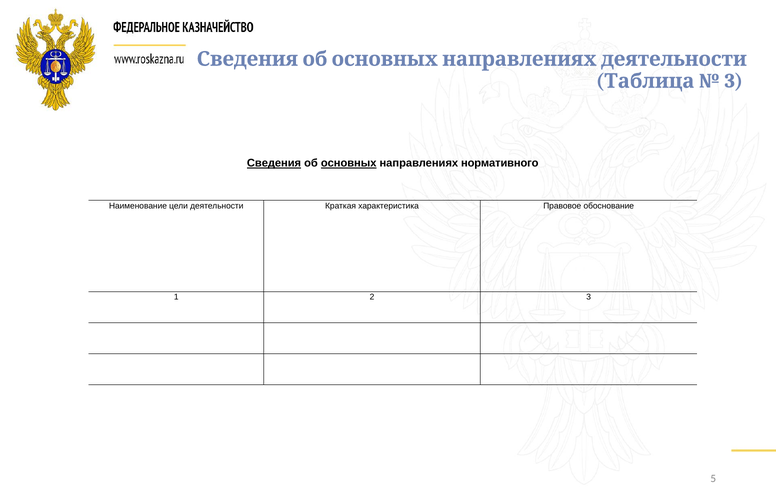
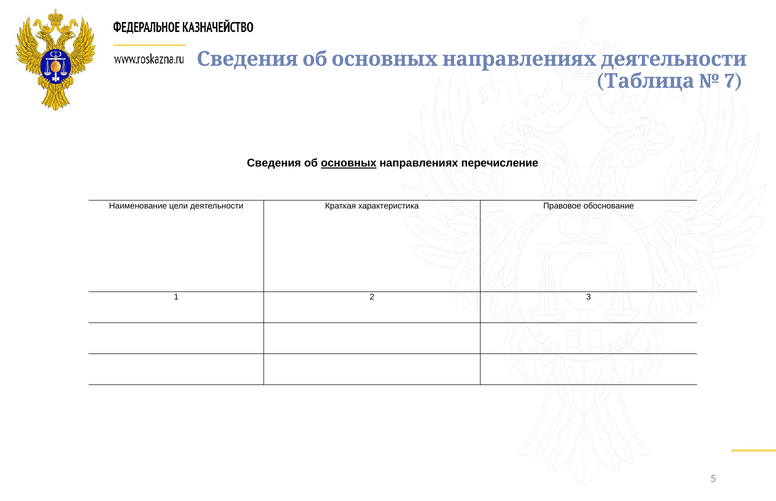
3 at (734, 81): 3 -> 7
Сведения underline: present -> none
нормативного: нормативного -> перечисление
